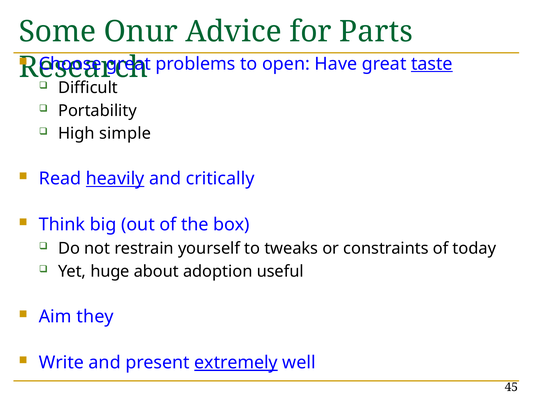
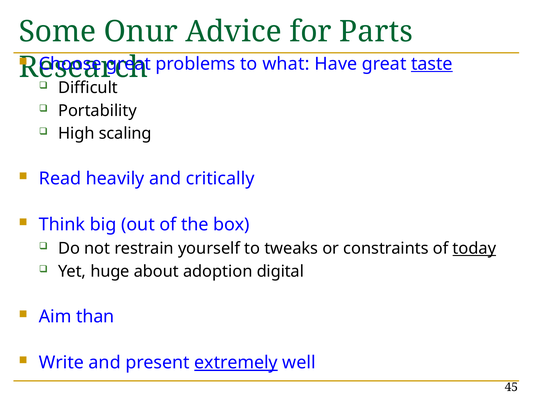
open: open -> what
simple: simple -> scaling
heavily underline: present -> none
today underline: none -> present
useful: useful -> digital
they: they -> than
